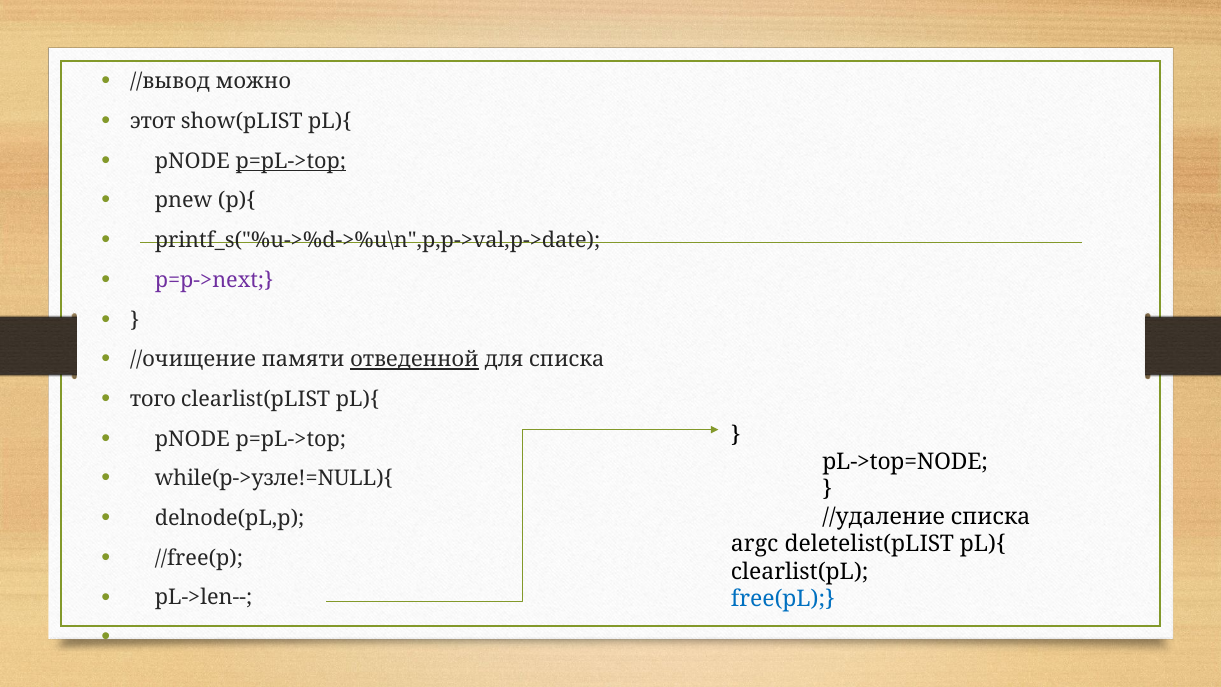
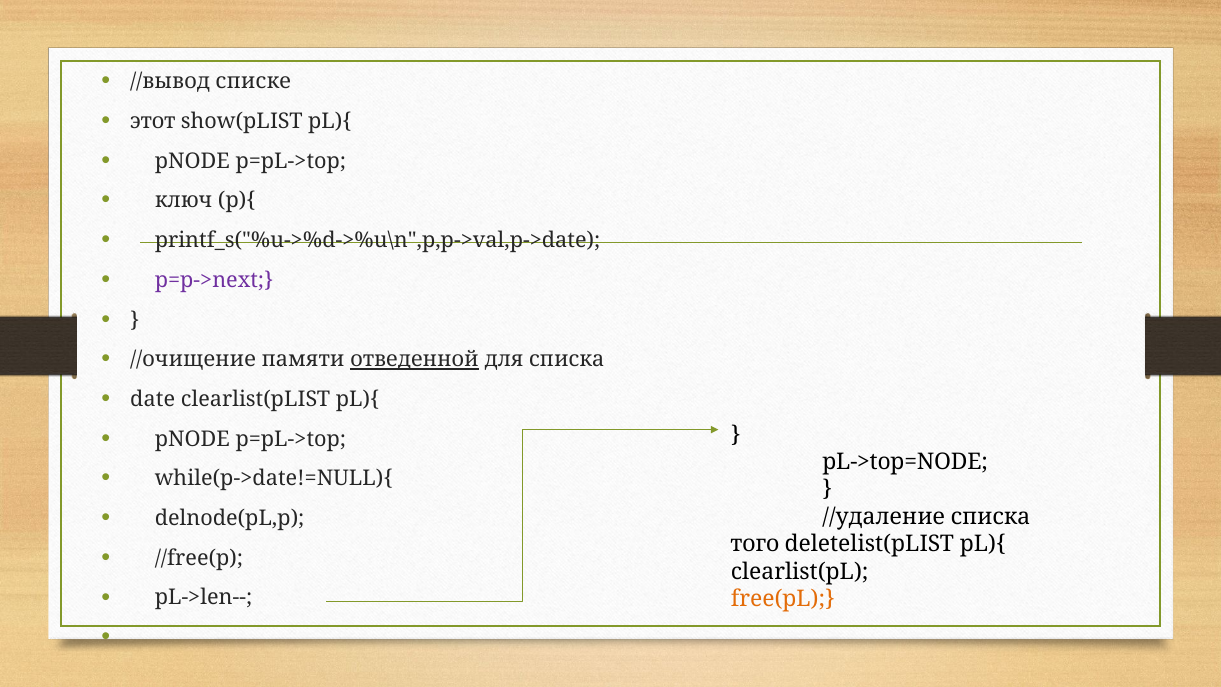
можно: можно -> списке
p=pL->top at (291, 161) underline: present -> none
pnew: pnew -> ключ
того: того -> date
while(p->узле!=NULL){: while(p->узле!=NULL){ -> while(p->date!=NULL){
argc: argc -> того
free(pL colour: blue -> orange
